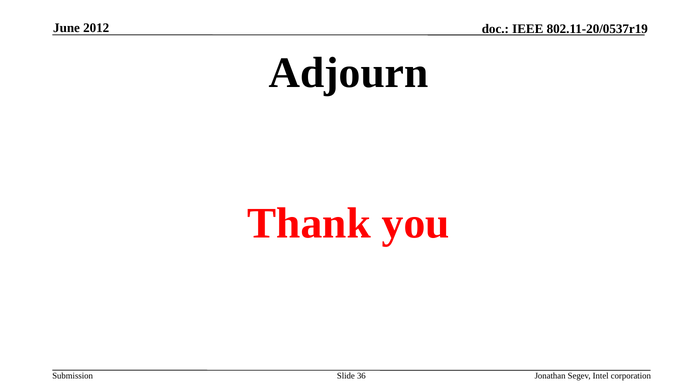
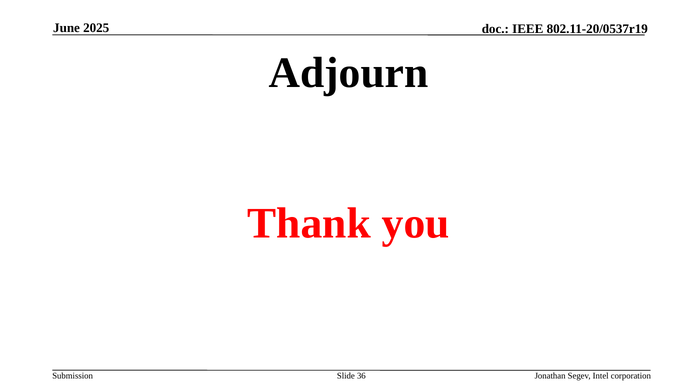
2012: 2012 -> 2025
